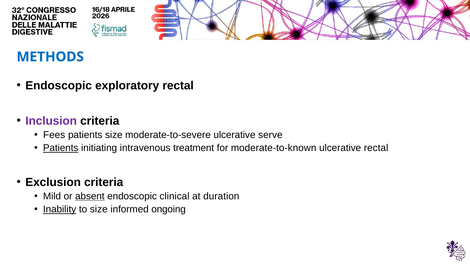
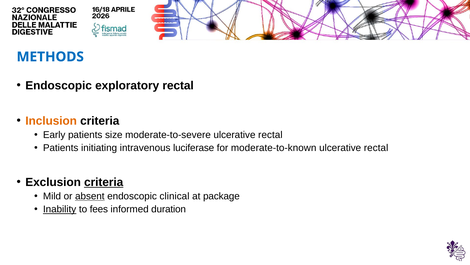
Inclusion colour: purple -> orange
Fees: Fees -> Early
moderate-to-severe ulcerative serve: serve -> rectal
Patients at (61, 148) underline: present -> none
treatment: treatment -> luciferase
criteria at (104, 182) underline: none -> present
duration: duration -> package
to size: size -> fees
ongoing: ongoing -> duration
